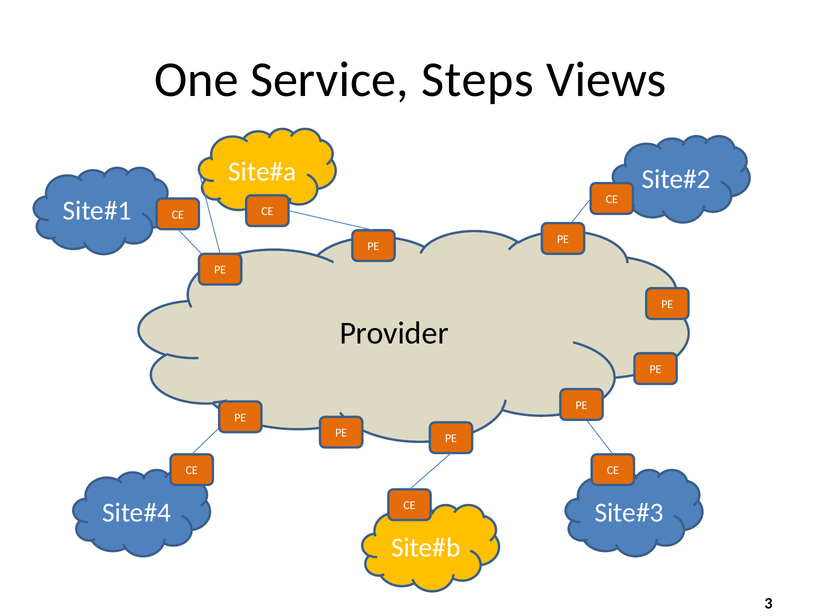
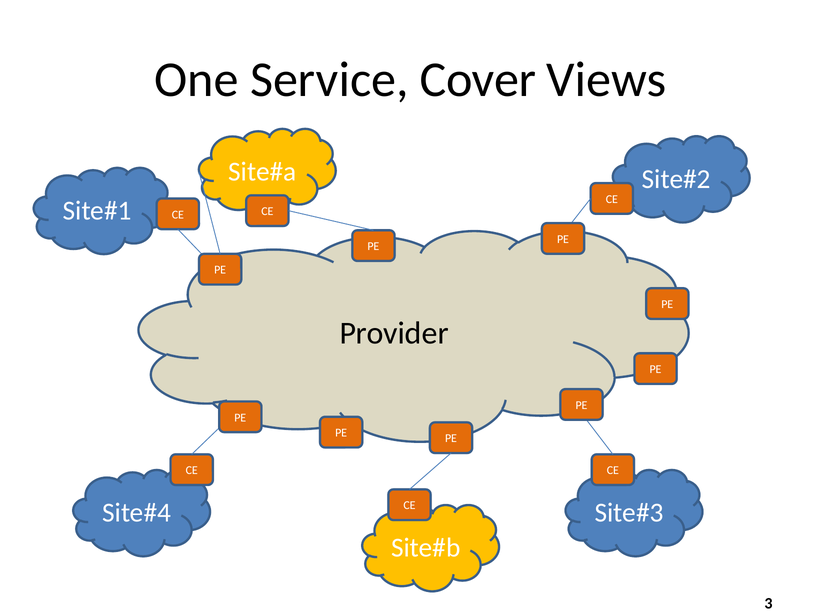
Steps: Steps -> Cover
